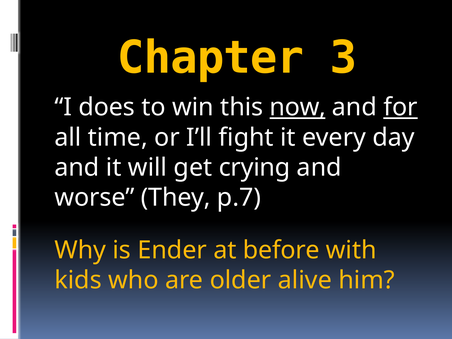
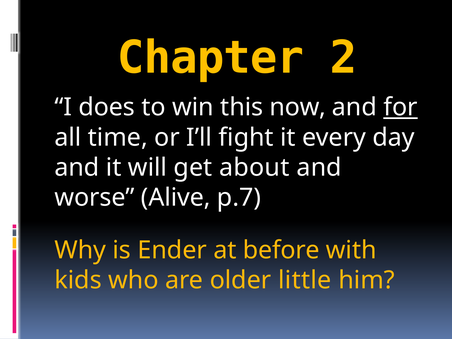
3: 3 -> 2
now underline: present -> none
crying: crying -> about
They: They -> Alive
alive: alive -> little
